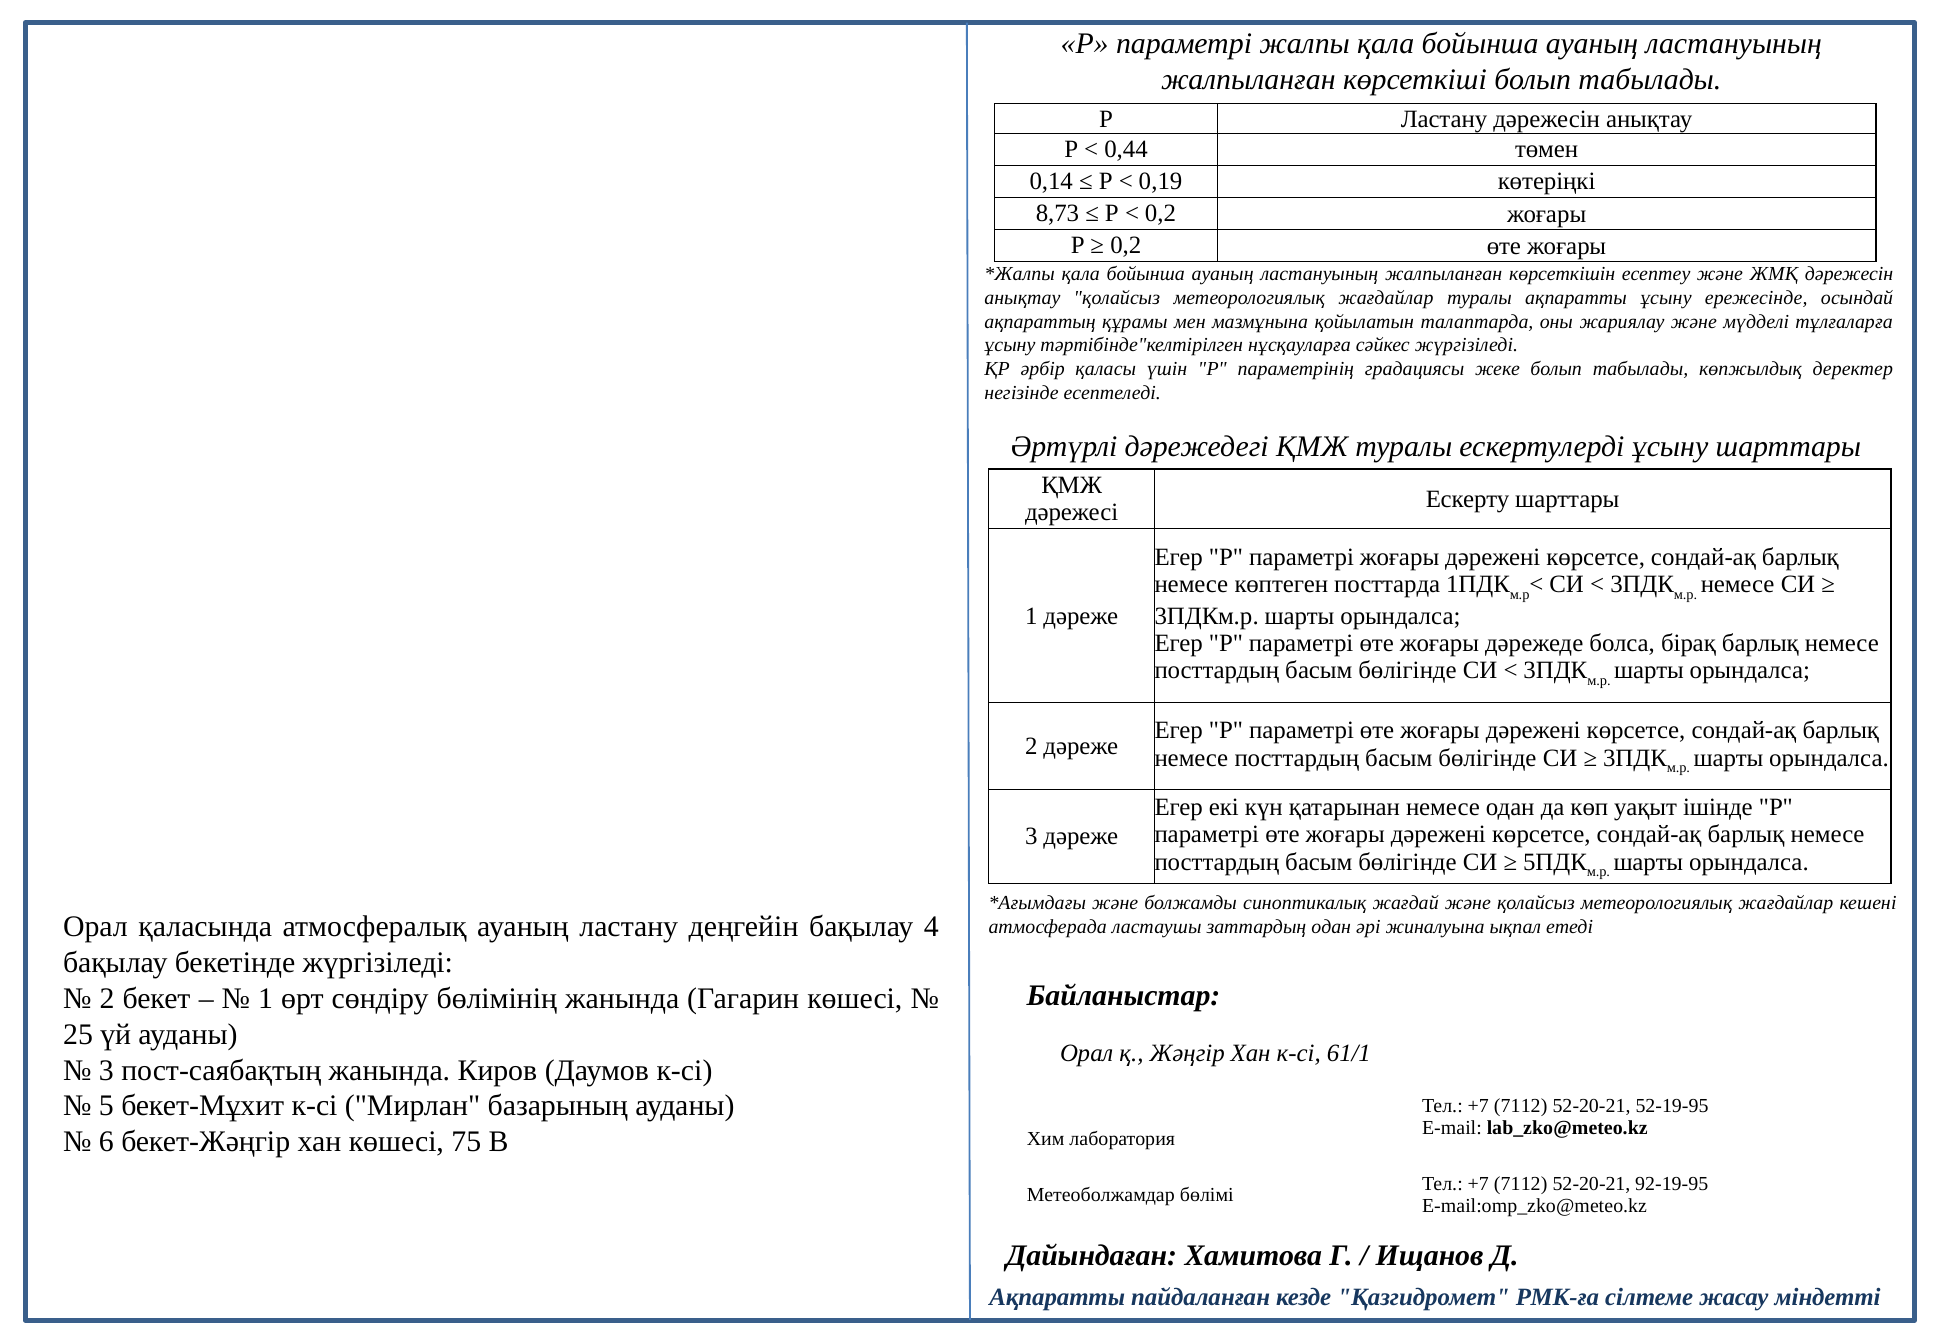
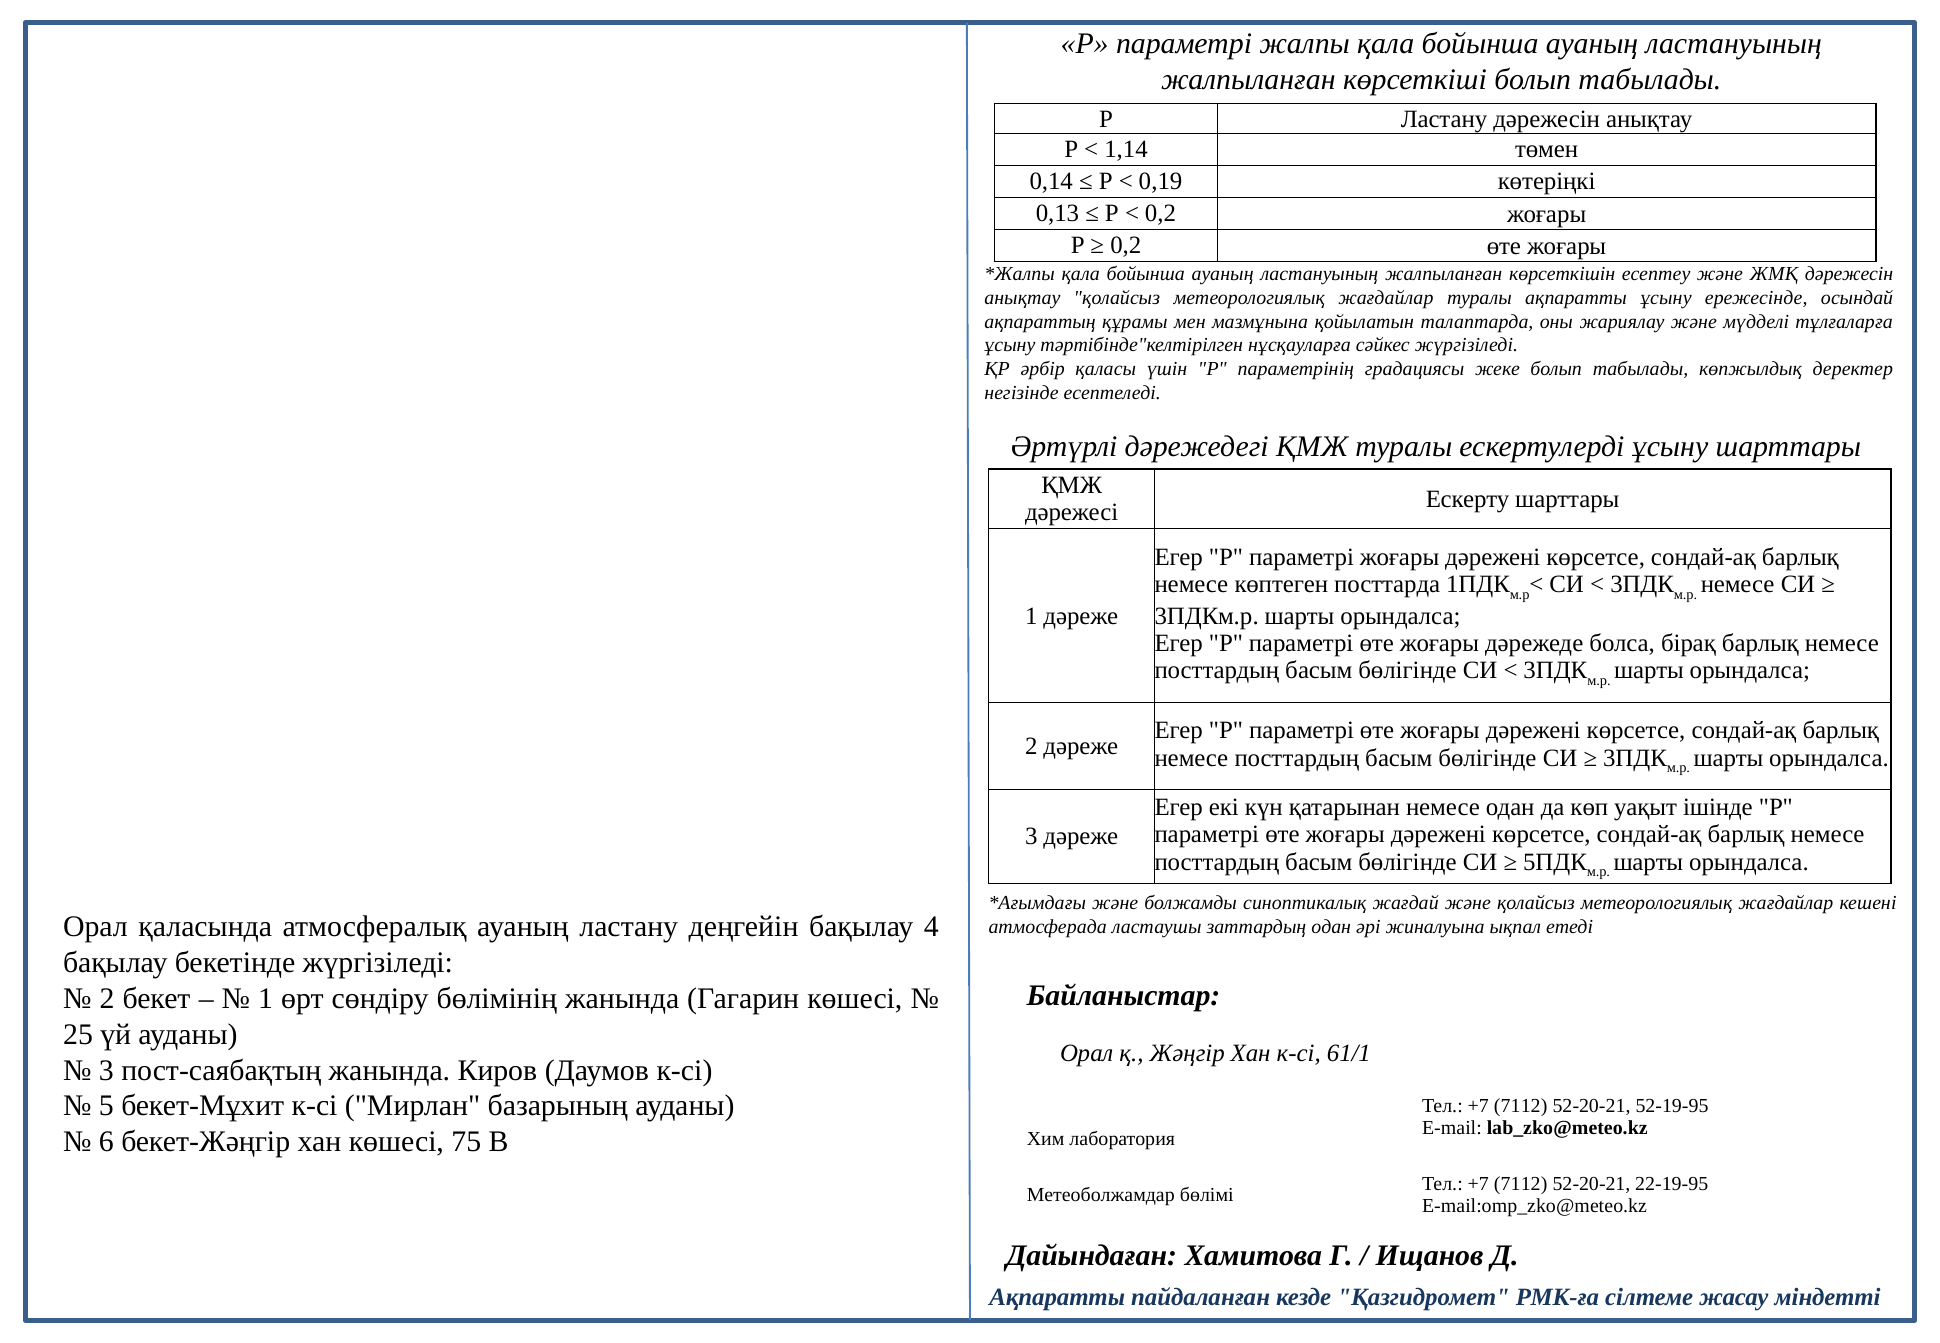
0,44: 0,44 -> 1,14
8,73: 8,73 -> 0,13
92-19-95: 92-19-95 -> 22-19-95
